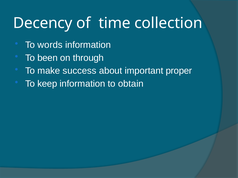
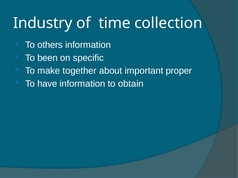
Decency: Decency -> Industry
words: words -> others
through: through -> specific
success: success -> together
keep: keep -> have
